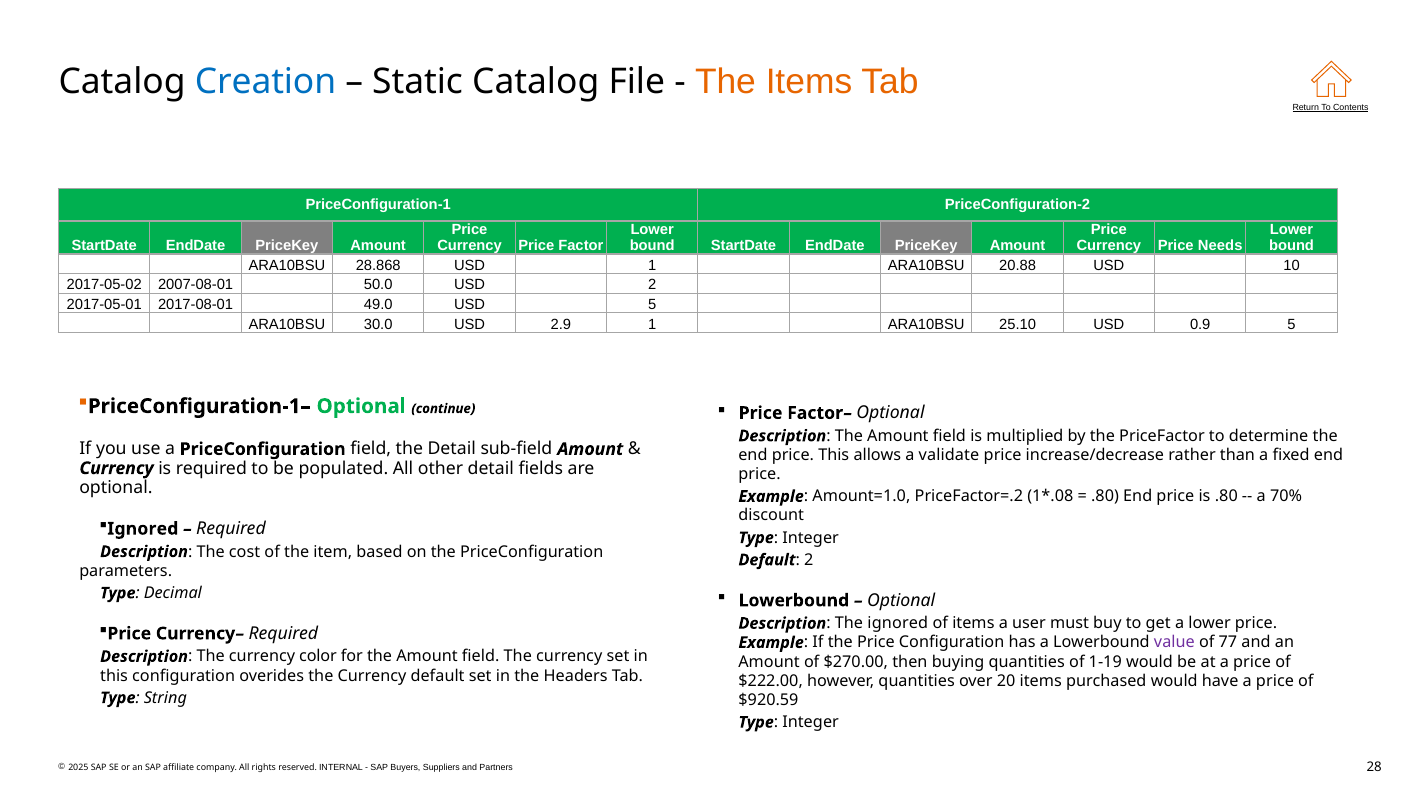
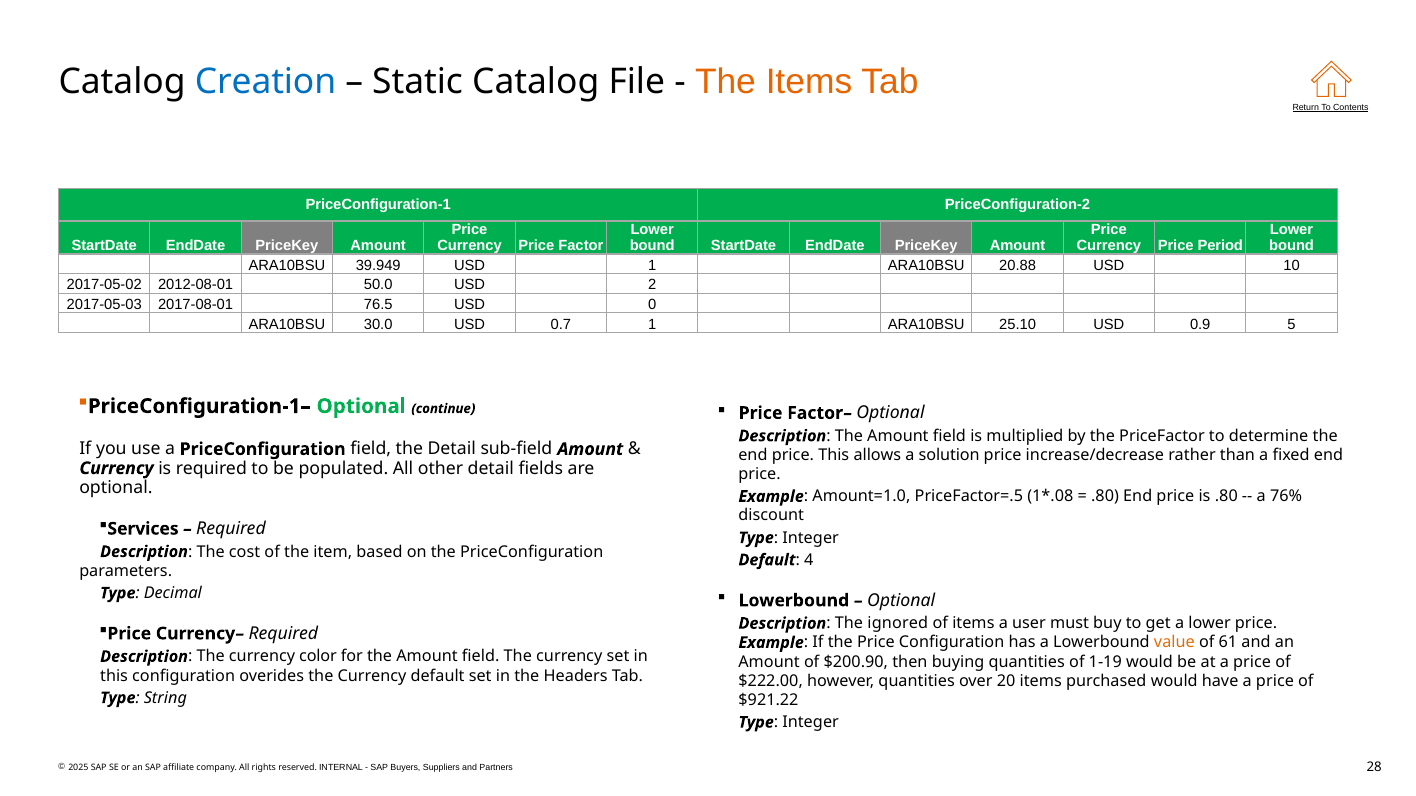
Needs: Needs -> Period
28.868: 28.868 -> 39.949
2007-08-01: 2007-08-01 -> 2012-08-01
2017-05-01: 2017-05-01 -> 2017-05-03
49.0: 49.0 -> 76.5
USD 5: 5 -> 0
2.9: 2.9 -> 0.7
validate: validate -> solution
PriceFactor=.2: PriceFactor=.2 -> PriceFactor=.5
70%: 70% -> 76%
Ignored at (143, 529): Ignored -> Services
Default 2: 2 -> 4
value colour: purple -> orange
77: 77 -> 61
$270.00: $270.00 -> $200.90
$920.59: $920.59 -> $921.22
